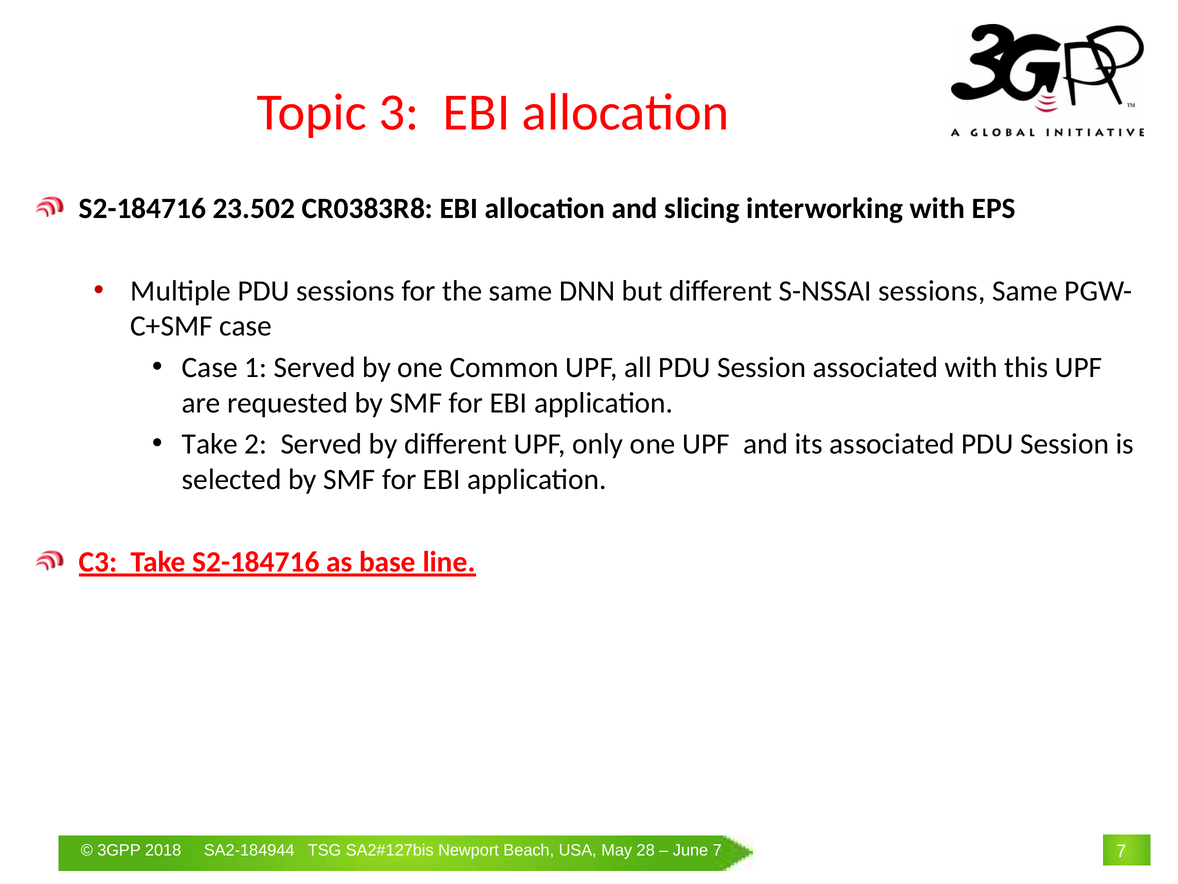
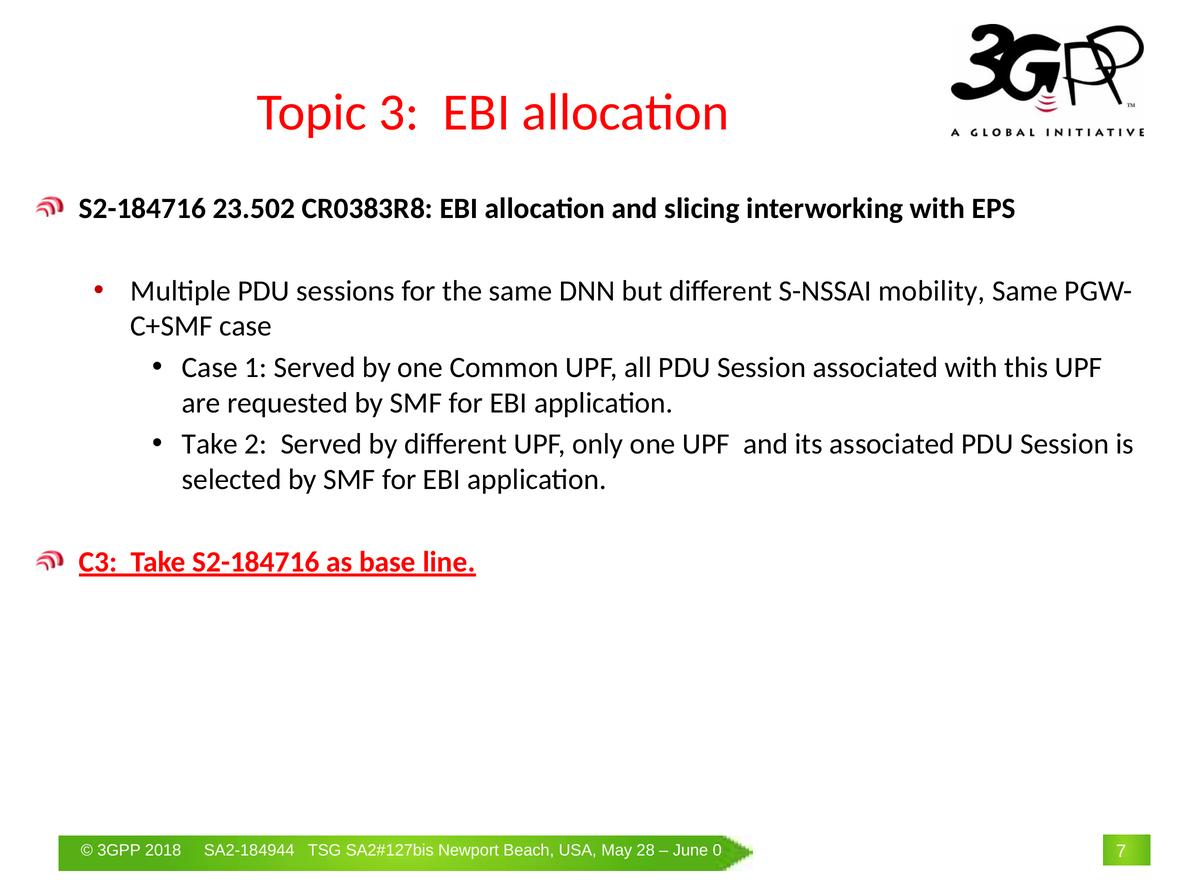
S-NSSAI sessions: sessions -> mobility
7 at (717, 850): 7 -> 0
